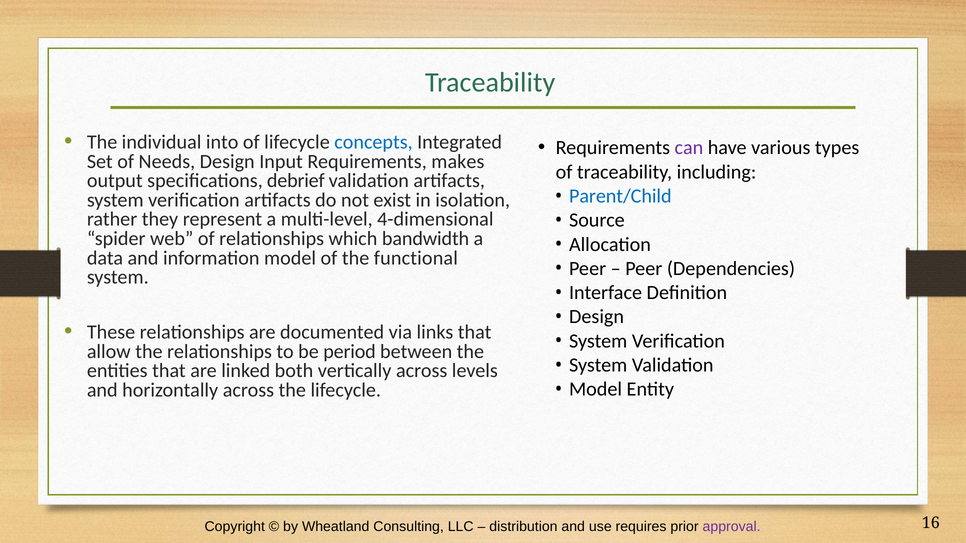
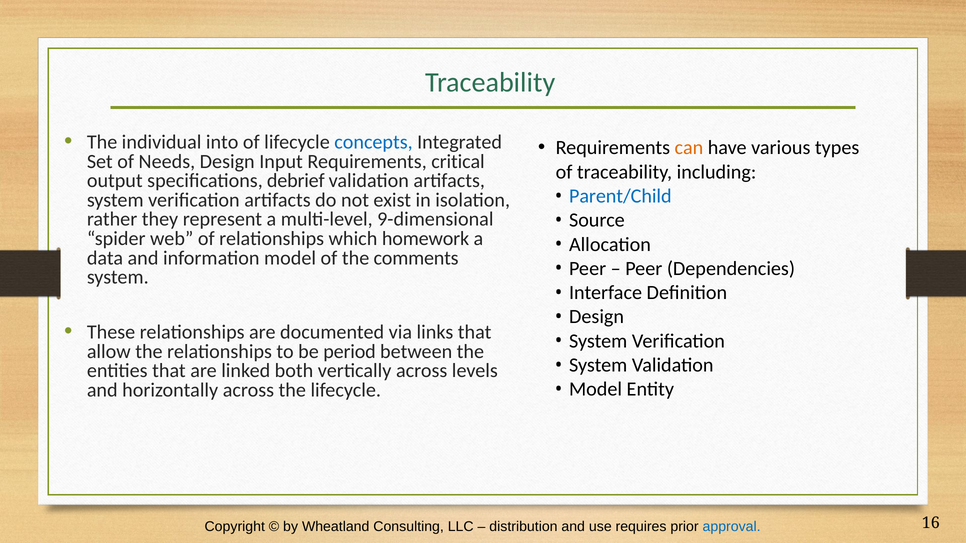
can colour: purple -> orange
makes: makes -> critical
4-dimensional: 4-dimensional -> 9-dimensional
bandwidth: bandwidth -> homework
functional: functional -> comments
approval colour: purple -> blue
